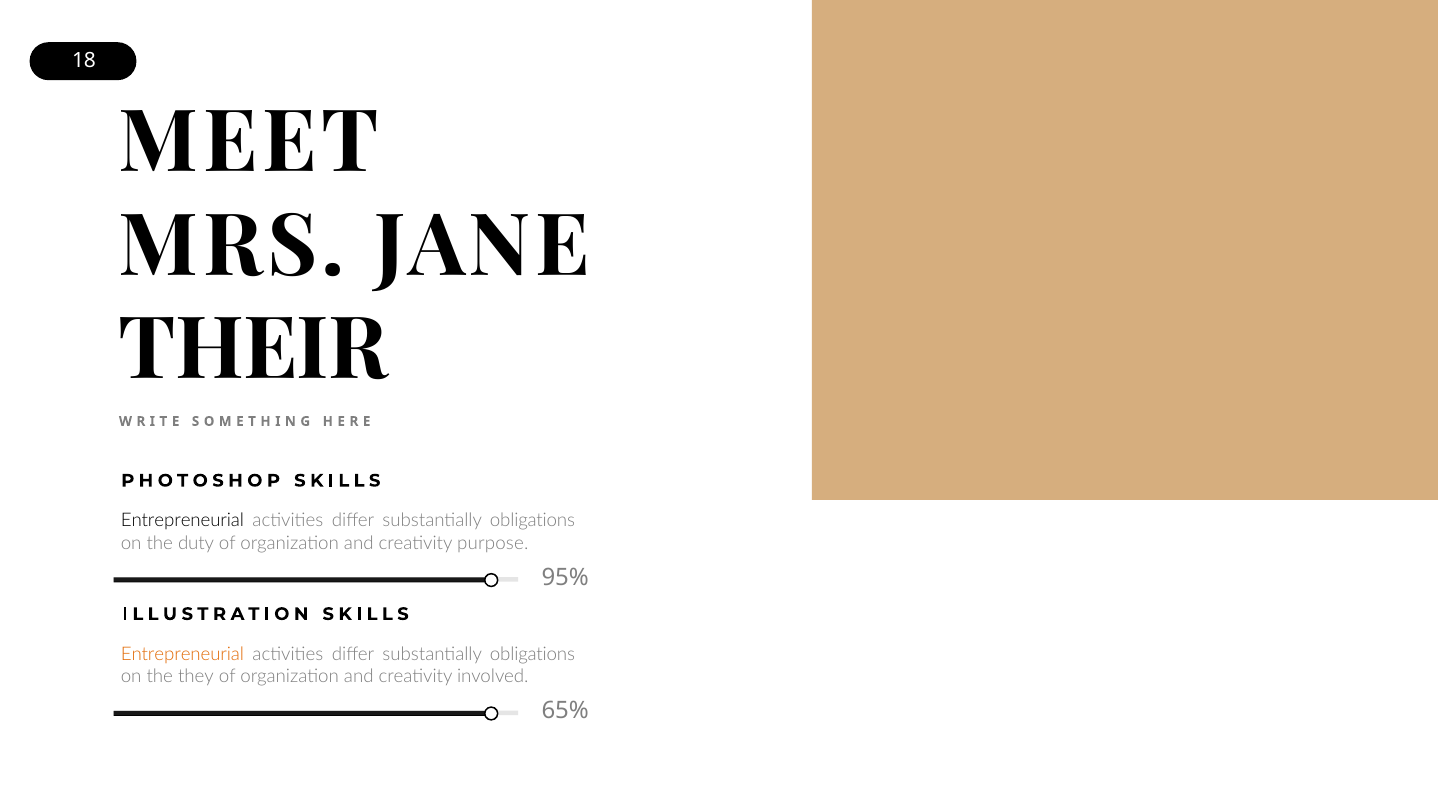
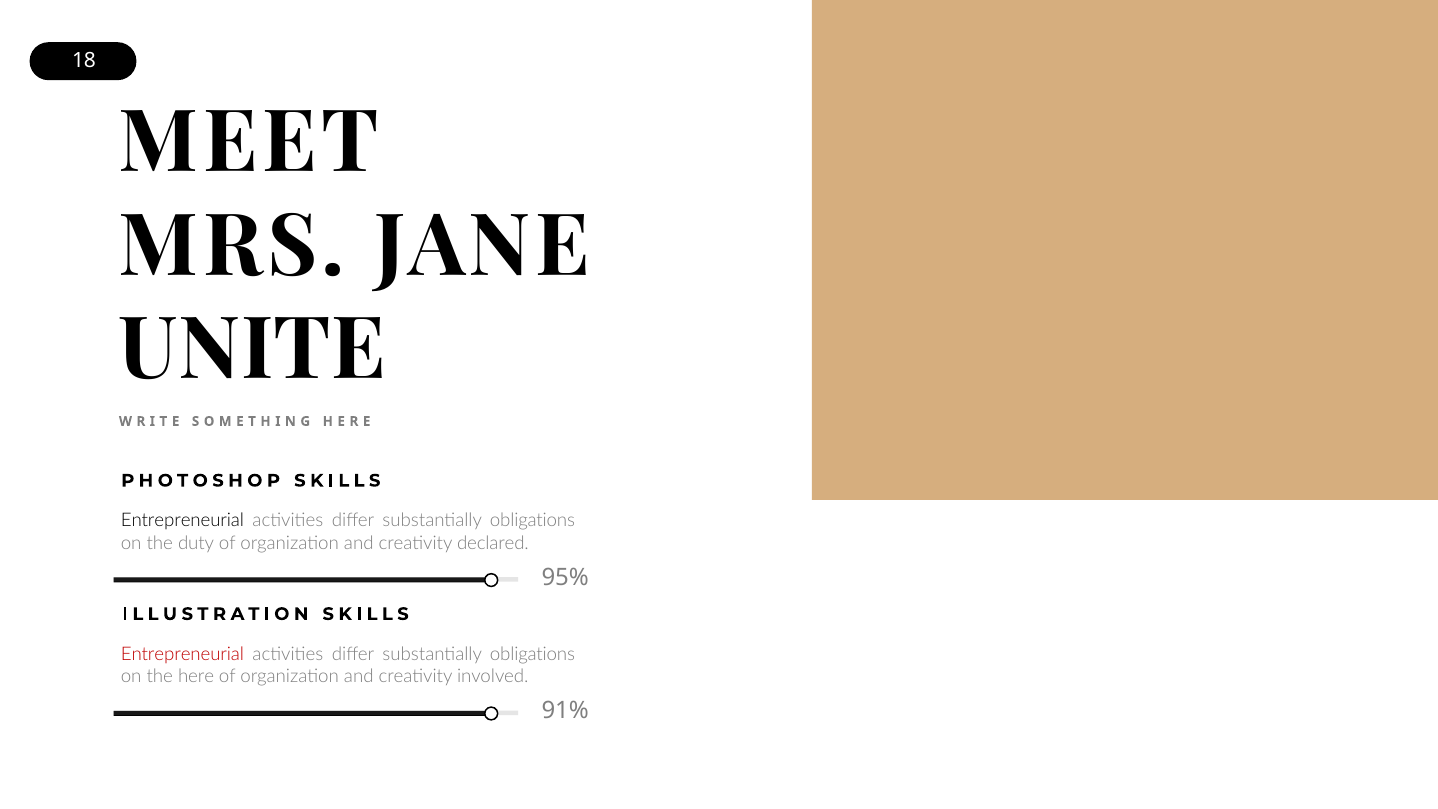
THEIR: THEIR -> UNITE
purpose: purpose -> declared
Entrepreneurial at (182, 654) colour: orange -> red
they: they -> here
65%: 65% -> 91%
